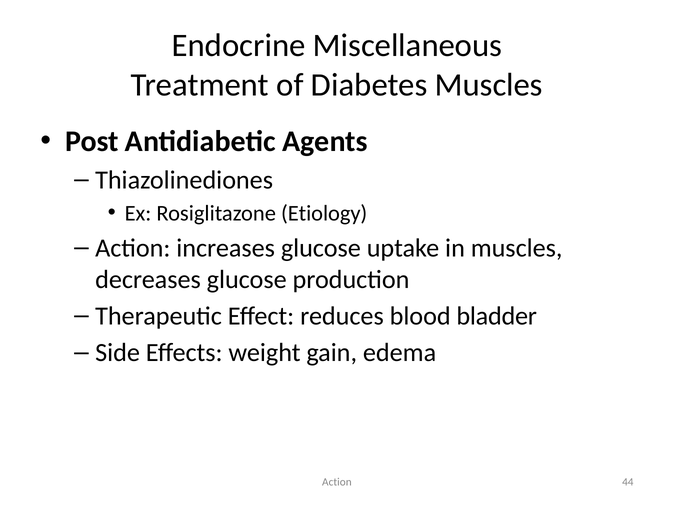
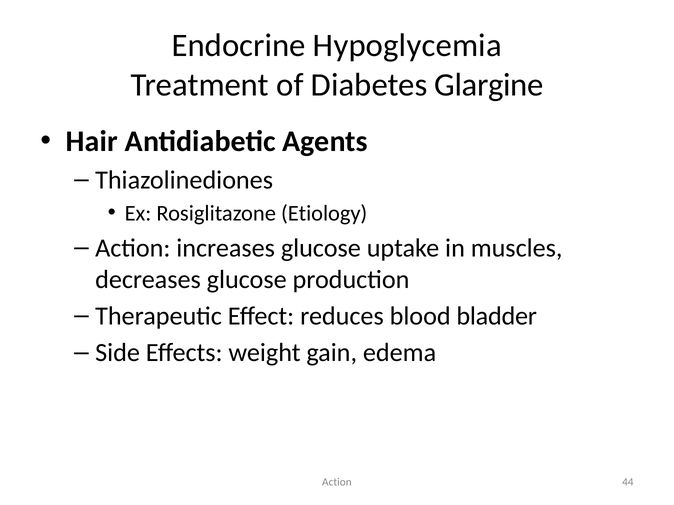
Miscellaneous: Miscellaneous -> Hypoglycemia
Diabetes Muscles: Muscles -> Glargine
Post: Post -> Hair
